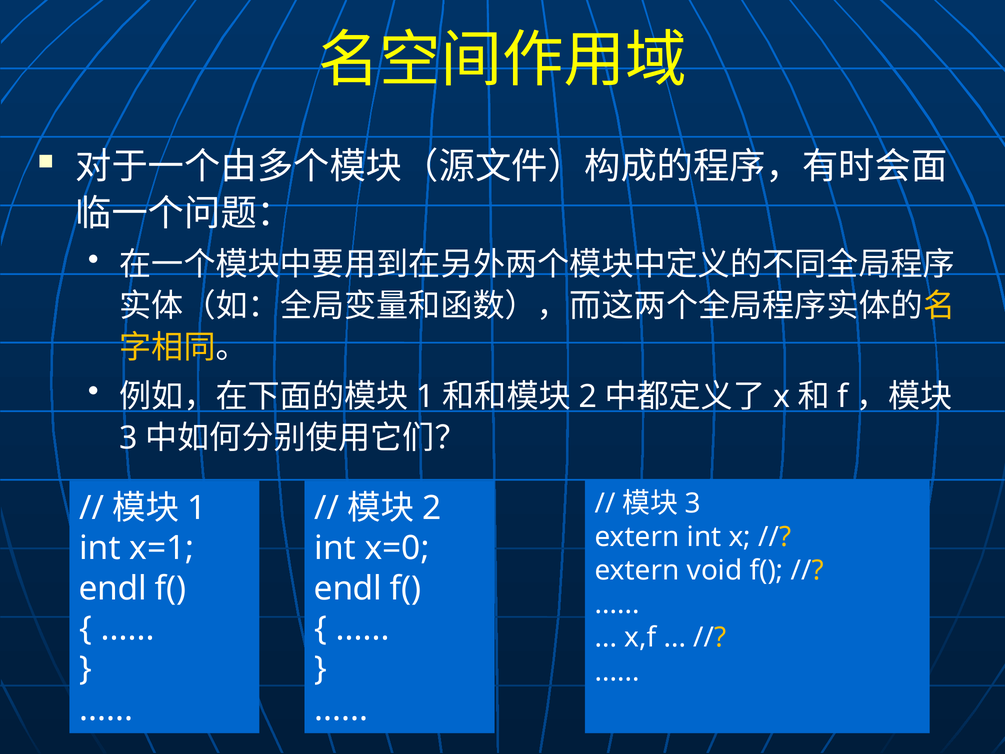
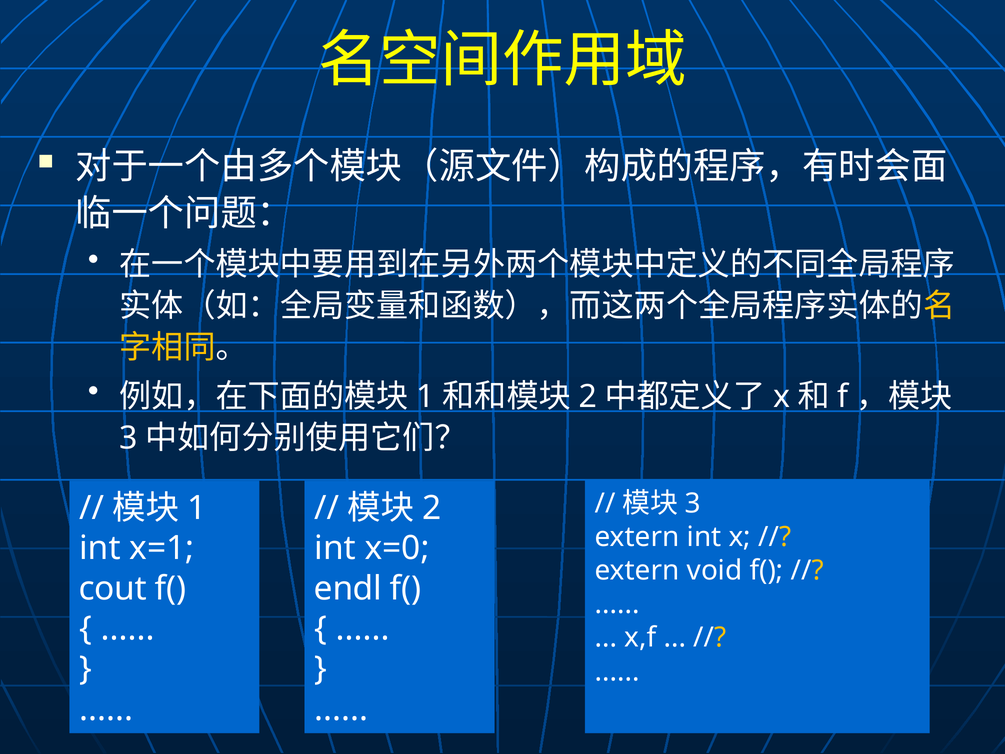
endl at (113, 588): endl -> cout
